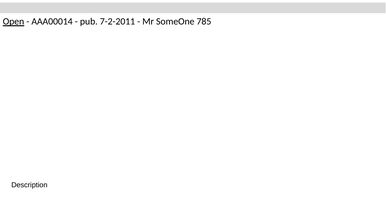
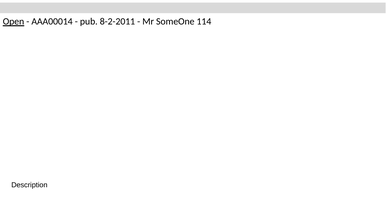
7-2-2011: 7-2-2011 -> 8-2-2011
785: 785 -> 114
